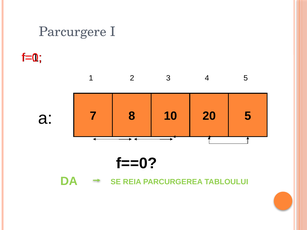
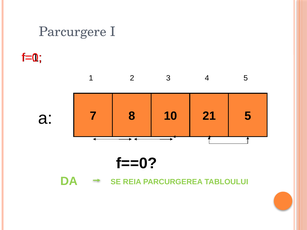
20: 20 -> 21
